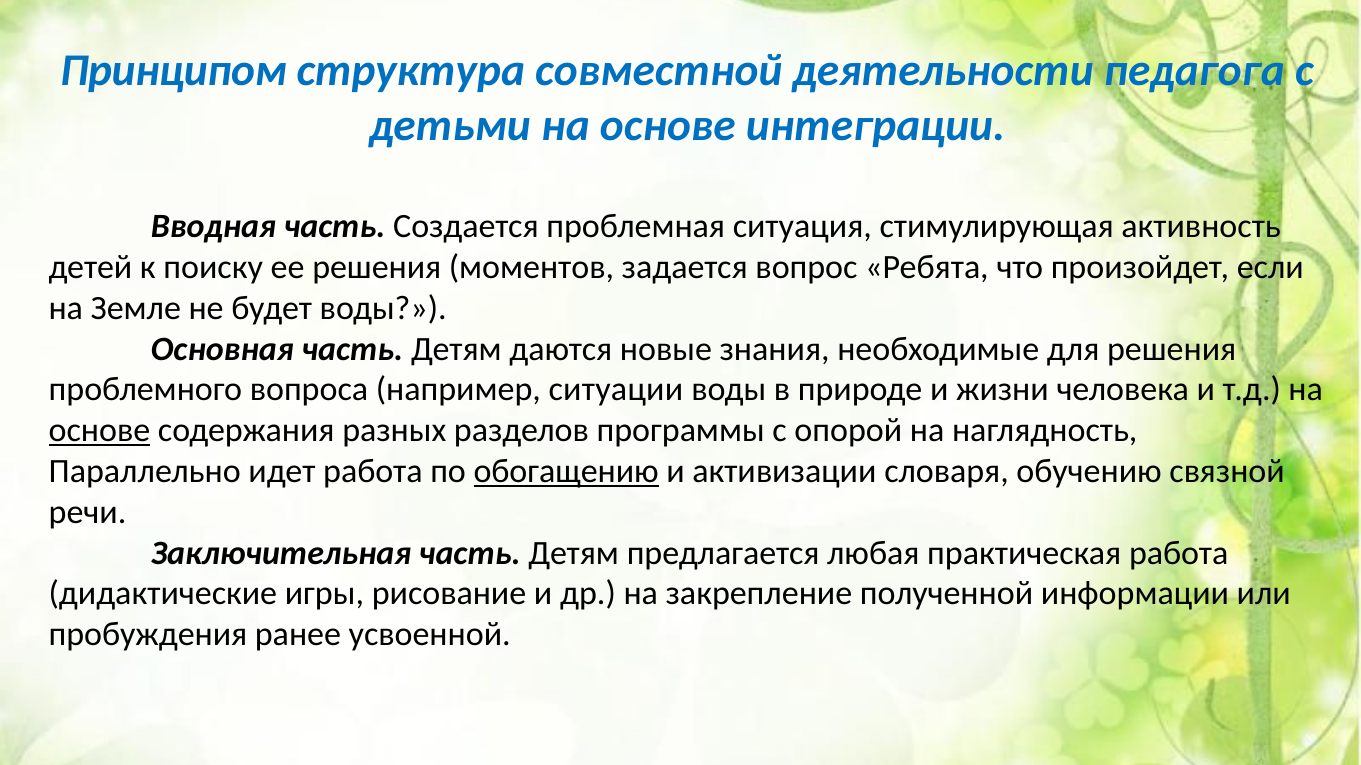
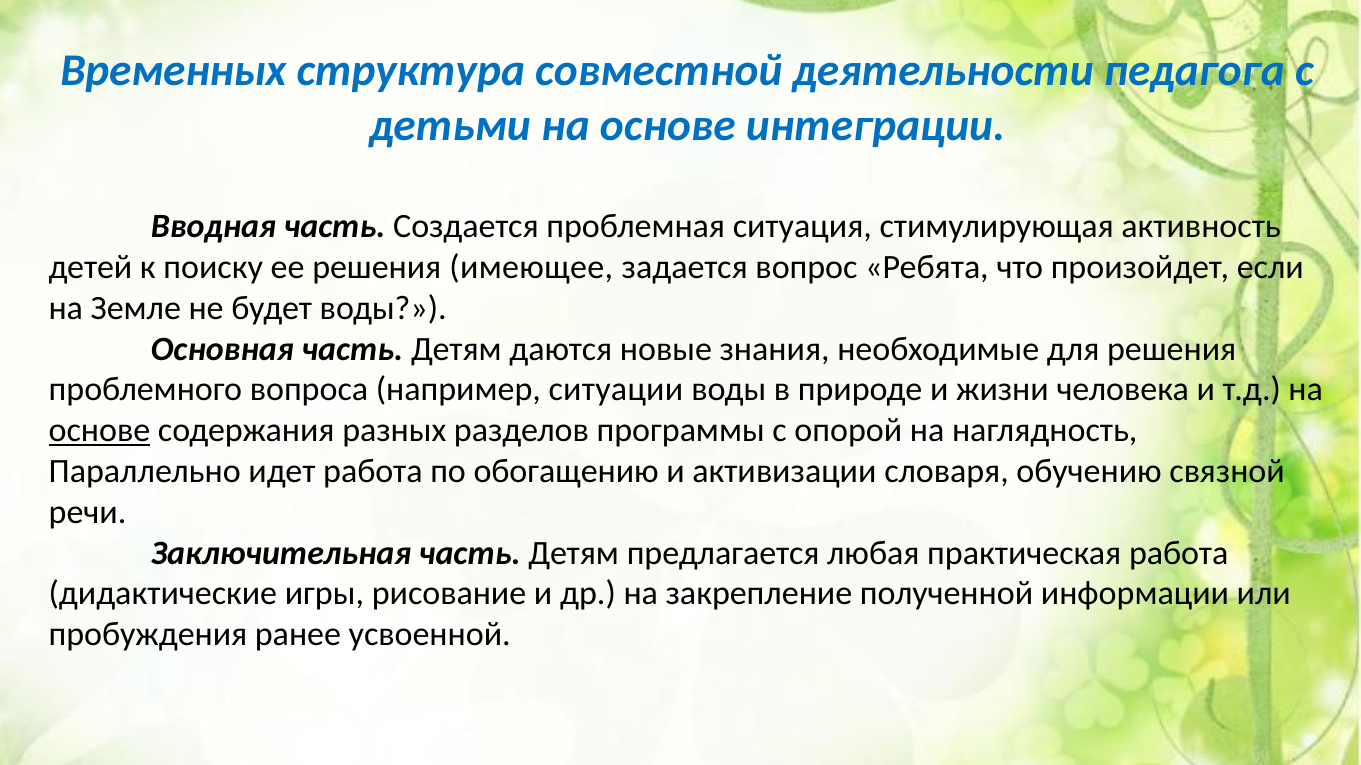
Принципом: Принципом -> Временных
моментов: моментов -> имеющее
обогащению underline: present -> none
